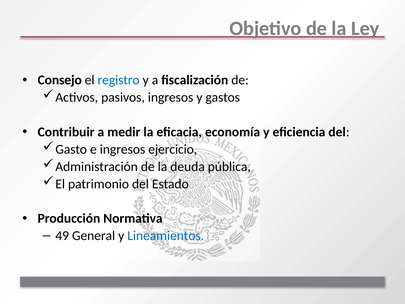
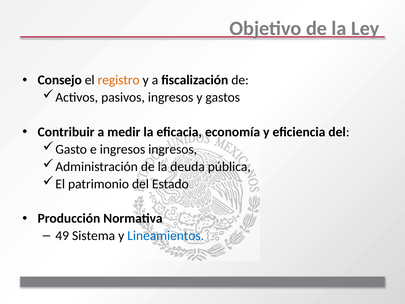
registro colour: blue -> orange
ingresos ejercicio: ejercicio -> ingresos
General: General -> Sistema
